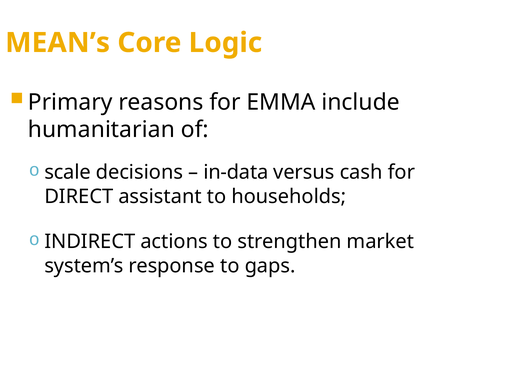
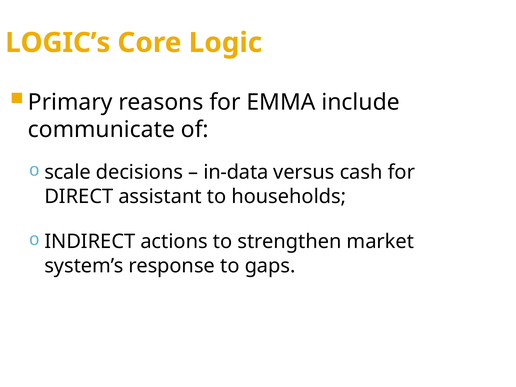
MEAN’s: MEAN’s -> LOGIC’s
humanitarian: humanitarian -> communicate
